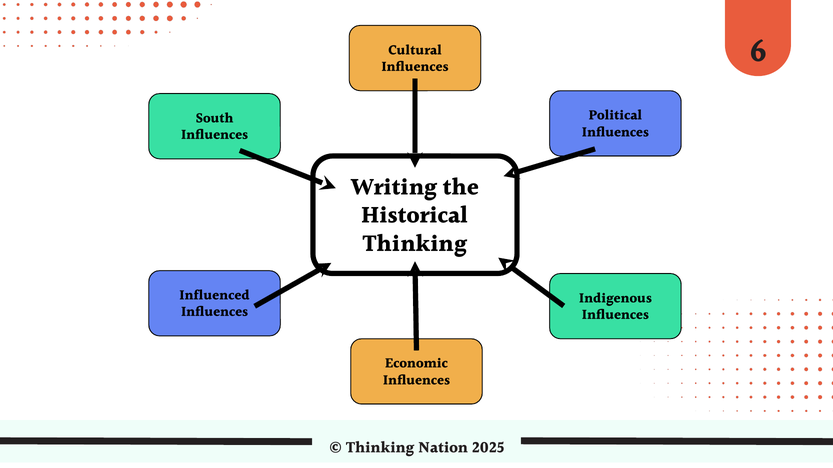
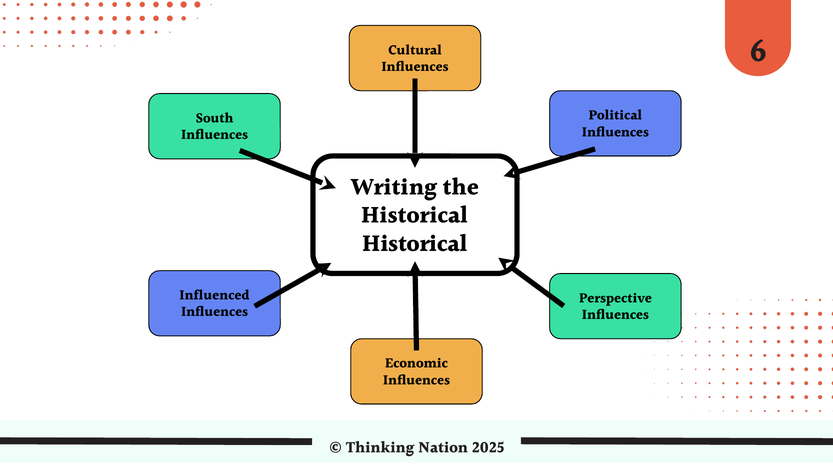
Thinking at (415, 245): Thinking -> Historical
Indigenous: Indigenous -> Perspective
